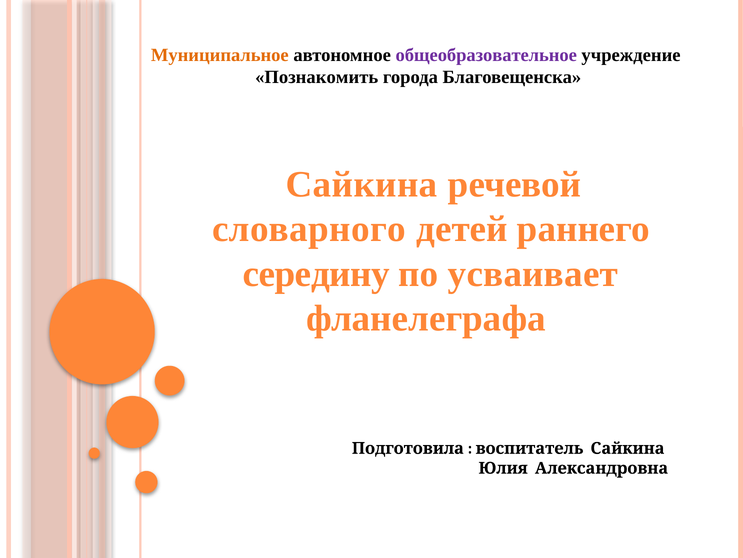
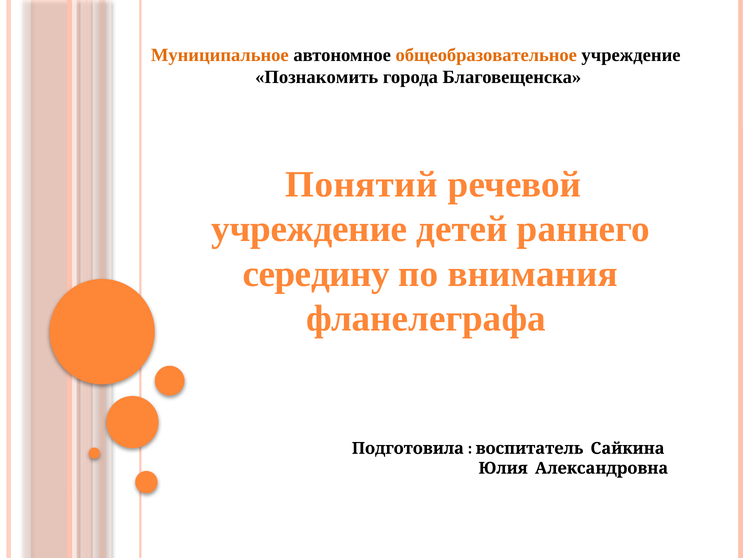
общеобразовательное colour: purple -> orange
Сайкина at (362, 184): Сайкина -> Понятий
словарного at (309, 229): словарного -> учреждение
усваивает: усваивает -> внимания
